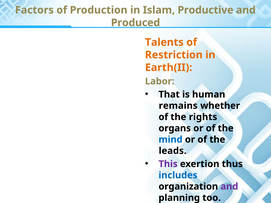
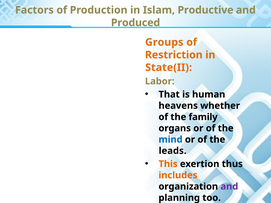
Talents: Talents -> Groups
Earth(II: Earth(II -> State(II
remains: remains -> heavens
rights: rights -> family
This colour: purple -> orange
includes colour: blue -> orange
